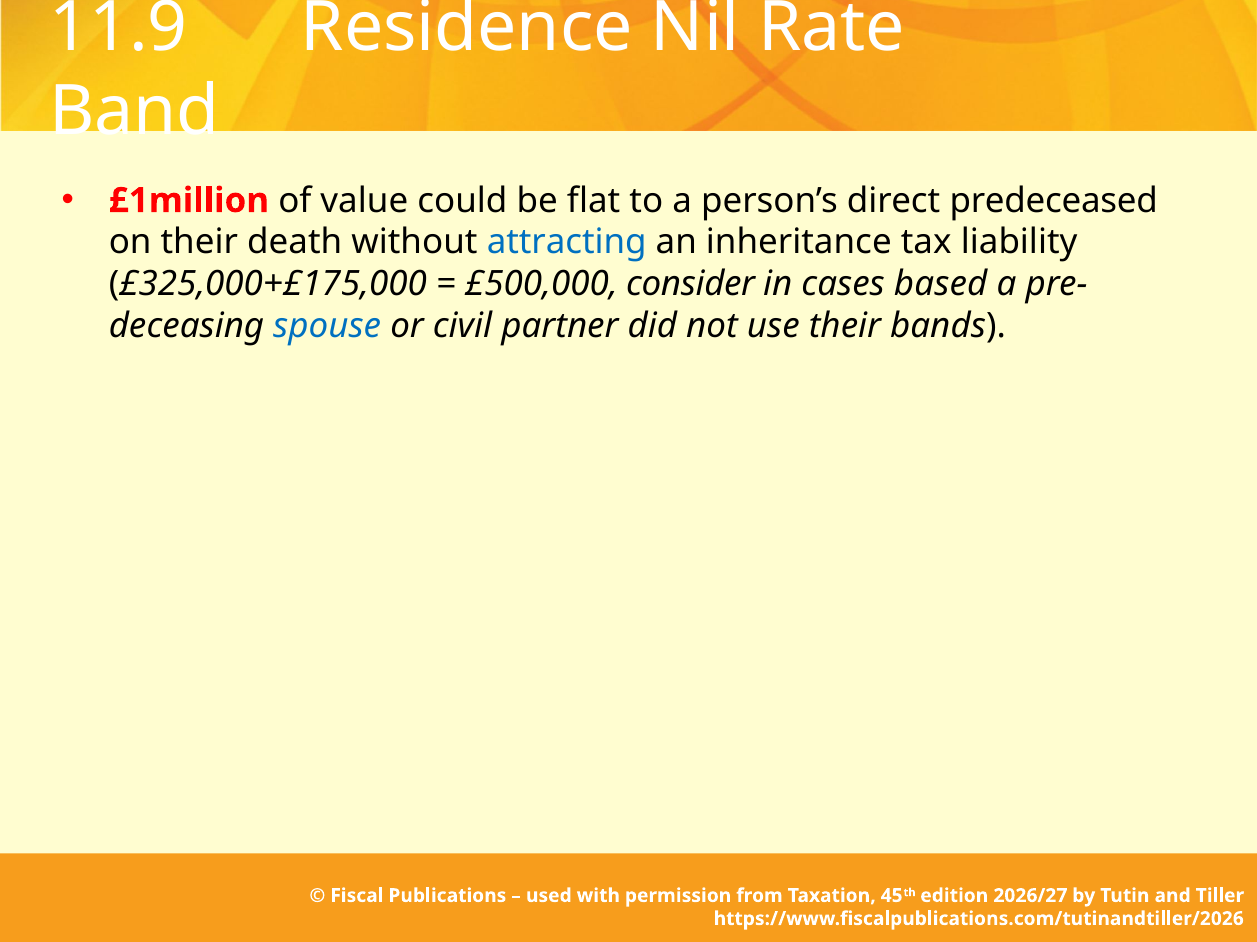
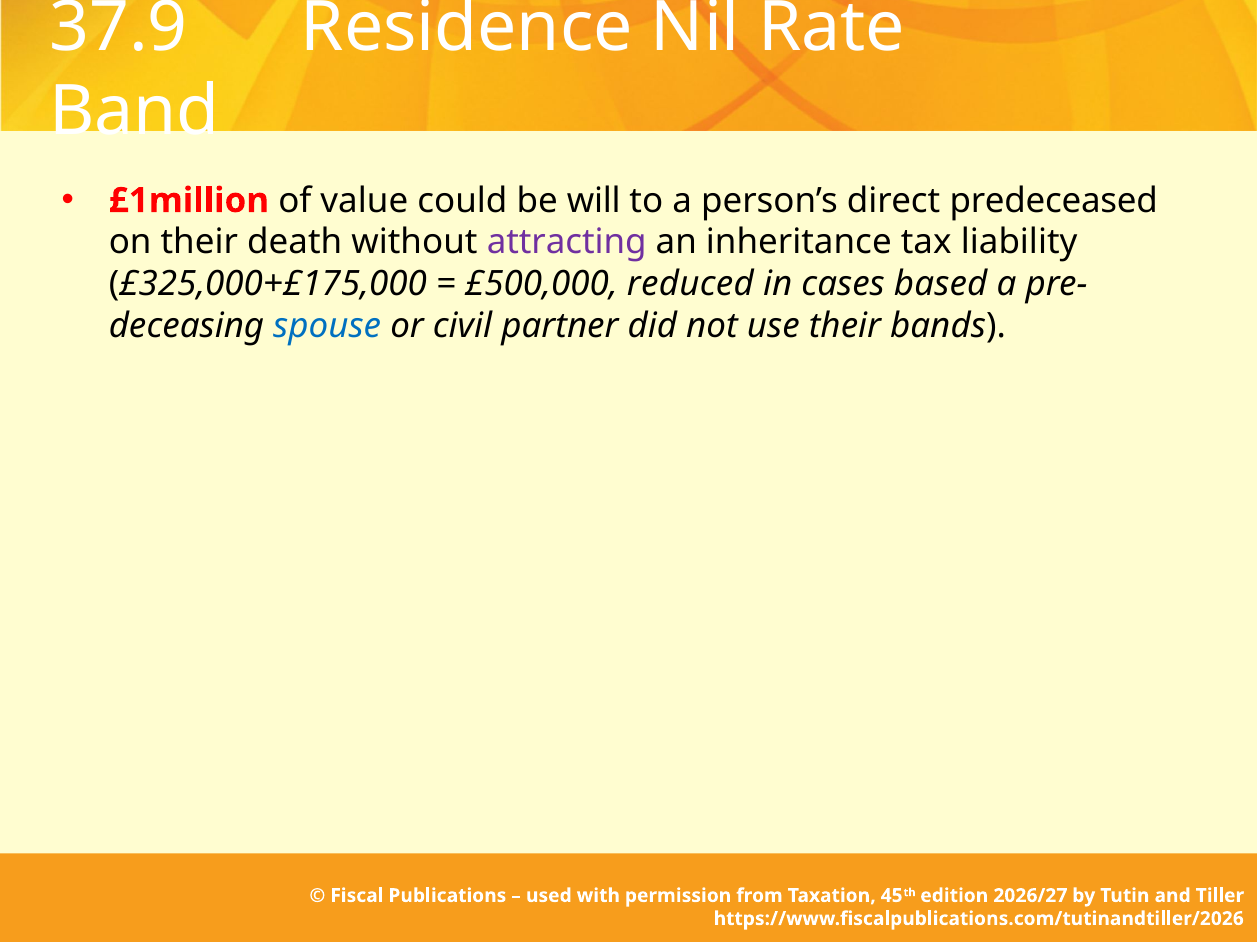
11.9: 11.9 -> 37.9
flat: flat -> will
attracting colour: blue -> purple
consider: consider -> reduced
